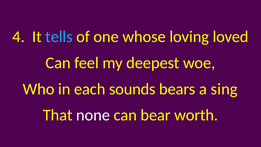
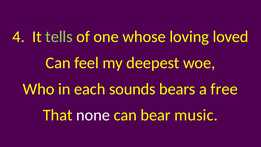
tells colour: light blue -> light green
sing: sing -> free
worth: worth -> music
